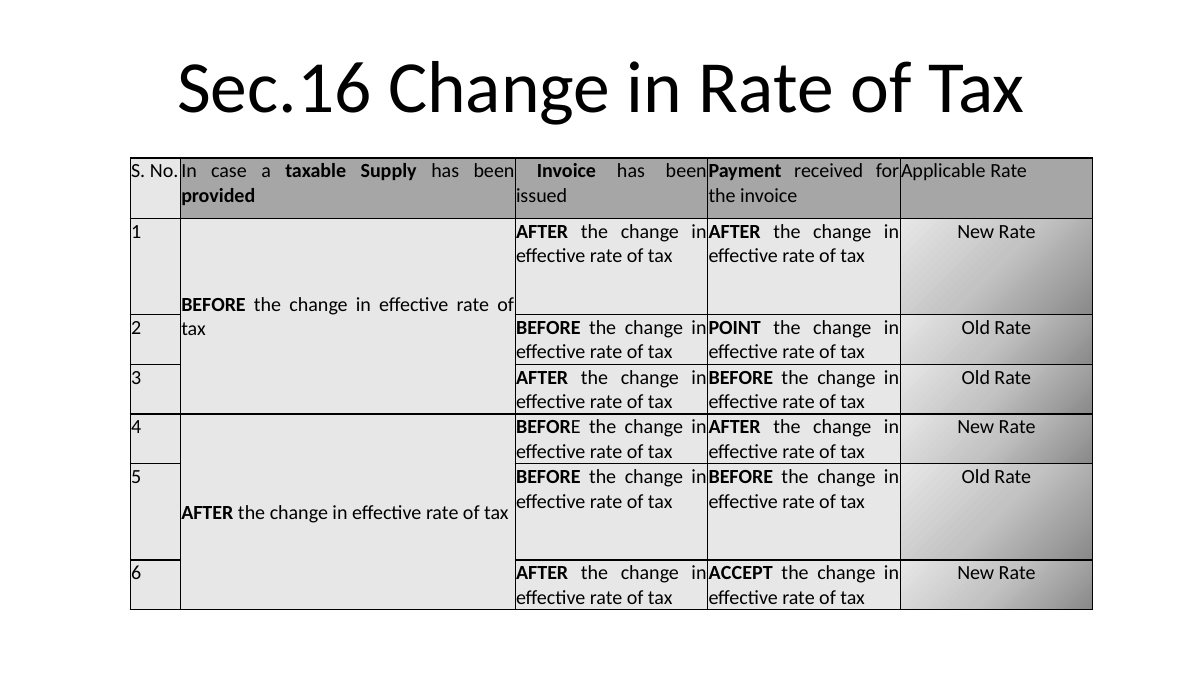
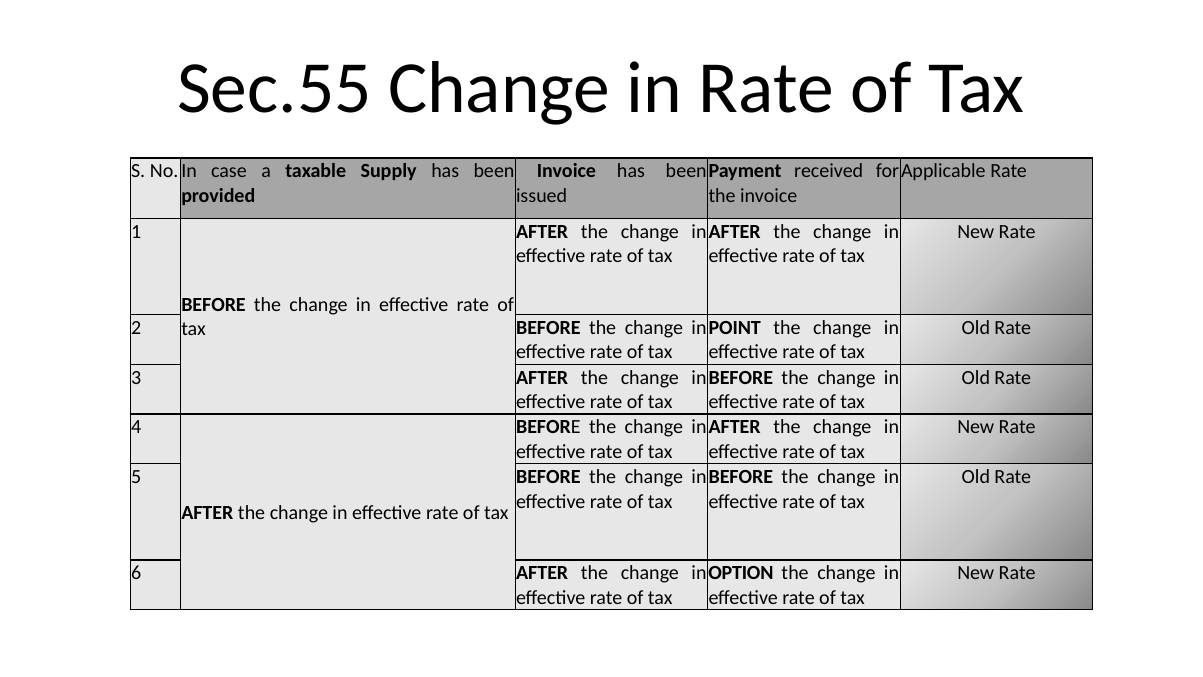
Sec.16: Sec.16 -> Sec.55
ACCEPT: ACCEPT -> OPTION
